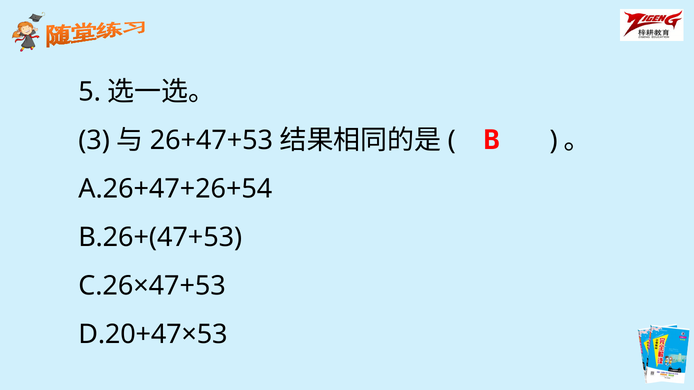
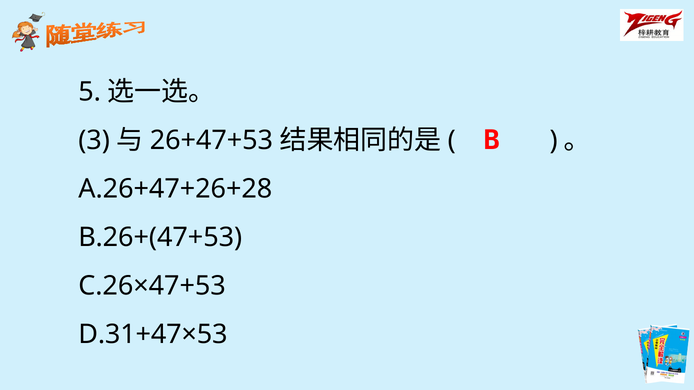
A.26+47+26+54: A.26+47+26+54 -> A.26+47+26+28
D.20+47×53: D.20+47×53 -> D.31+47×53
